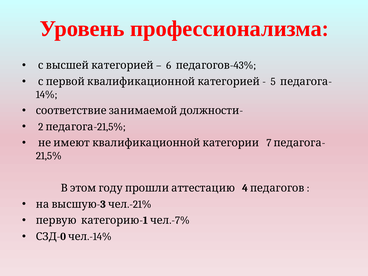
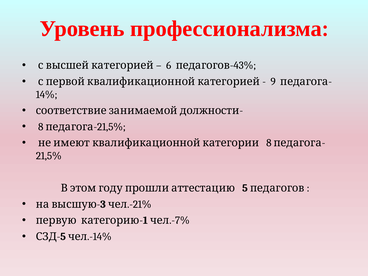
5: 5 -> 9
2 at (41, 127): 2 -> 8
7 at (269, 143): 7 -> 8
4 at (245, 188): 4 -> 5
0 at (63, 237): 0 -> 5
